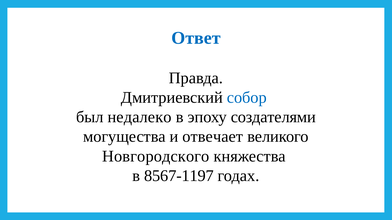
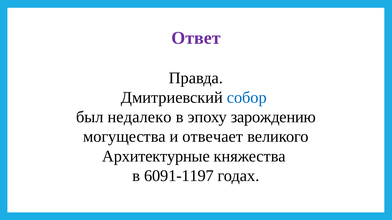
Ответ colour: blue -> purple
создателями: создателями -> зарождению
Новгородского: Новгородского -> Архитектурные
8567-1197: 8567-1197 -> 6091-1197
